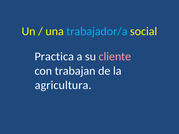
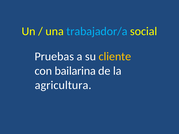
Practica: Practica -> Pruebas
cliente colour: pink -> yellow
trabajan: trabajan -> bailarina
